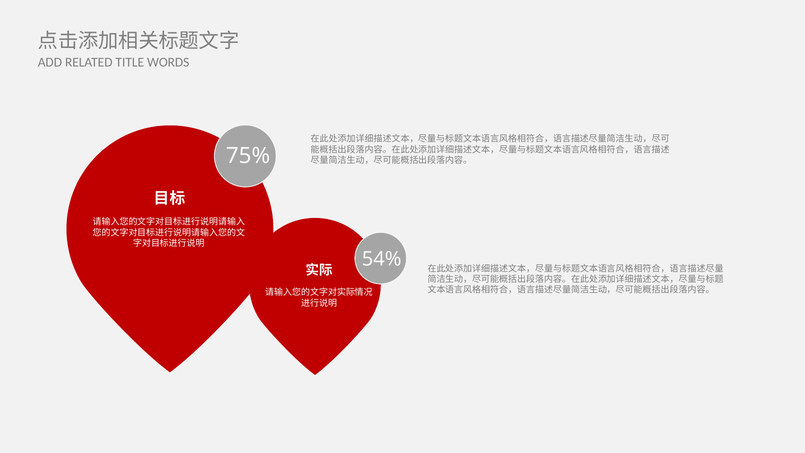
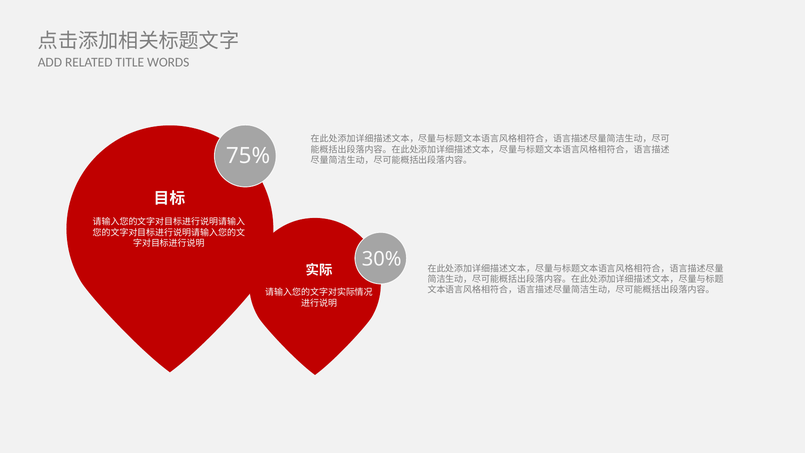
54%: 54% -> 30%
